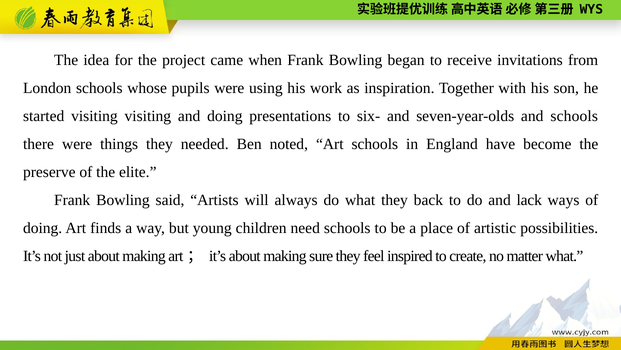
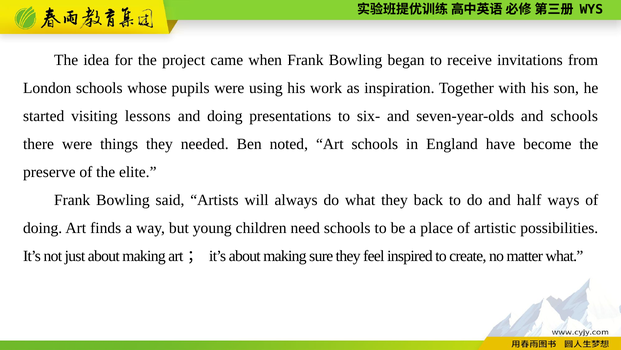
visiting visiting: visiting -> lessons
lack: lack -> half
